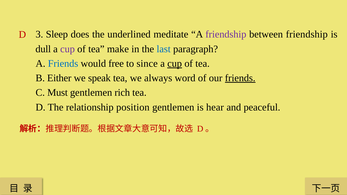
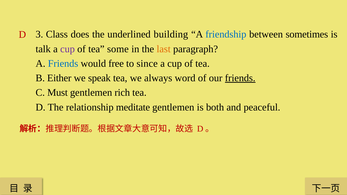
Sleep: Sleep -> Class
meditate: meditate -> building
friendship at (226, 34) colour: purple -> blue
between friendship: friendship -> sometimes
dull: dull -> talk
make: make -> some
last colour: blue -> orange
cup at (175, 64) underline: present -> none
position: position -> meditate
hear: hear -> both
